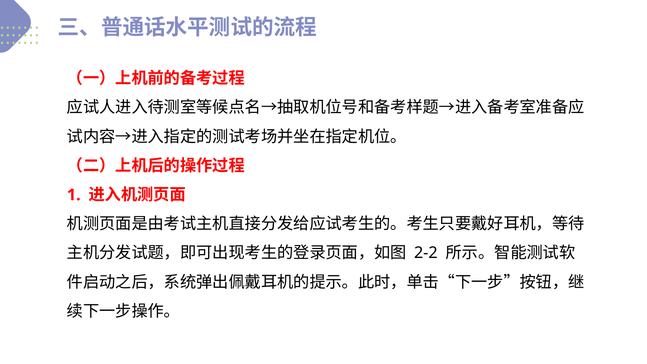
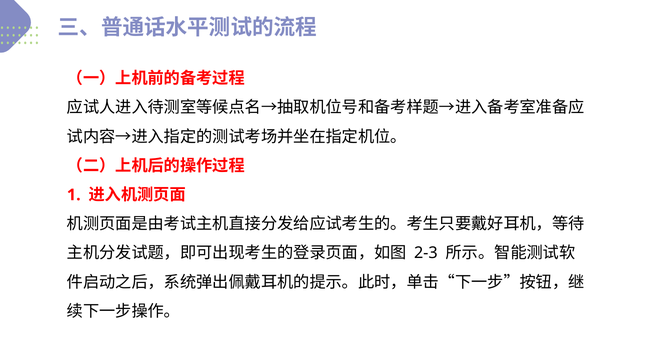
2-2: 2-2 -> 2-3
